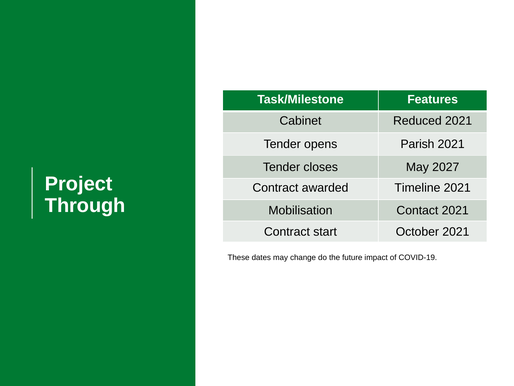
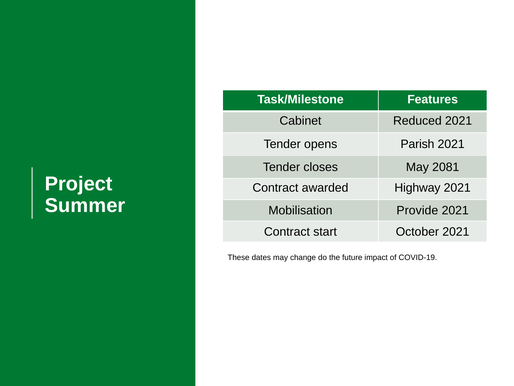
2027: 2027 -> 2081
Timeline: Timeline -> Highway
Through: Through -> Summer
Contact: Contact -> Provide
